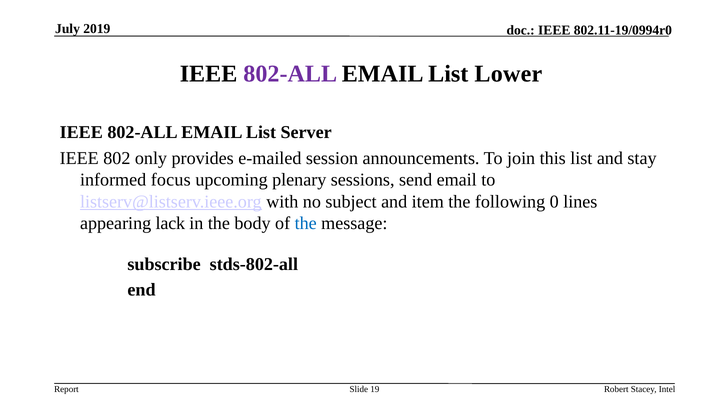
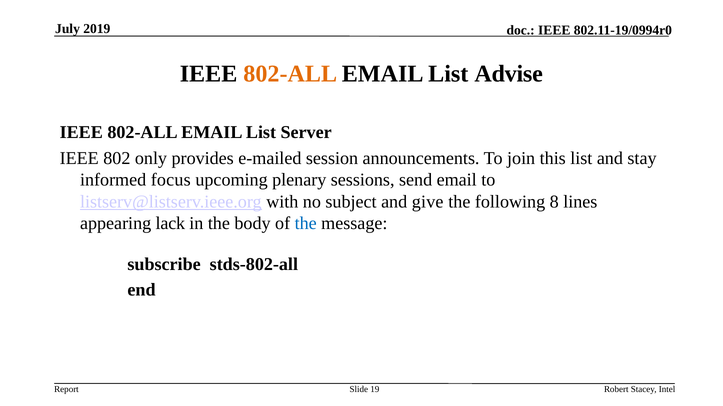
802-ALL at (290, 74) colour: purple -> orange
Lower: Lower -> Advise
item: item -> give
0: 0 -> 8
